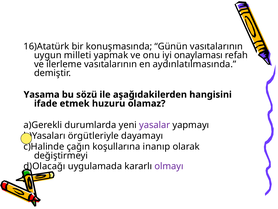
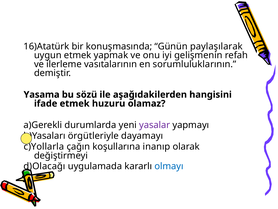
Günün vasıtalarının: vasıtalarının -> paylaşılarak
uygun milleti: milleti -> etmek
onaylaması: onaylaması -> gelişmenin
aydınlatılmasında: aydınlatılmasında -> sorumluluklarının
c)Halinde: c)Halinde -> c)Yollarla
olmayı colour: purple -> blue
